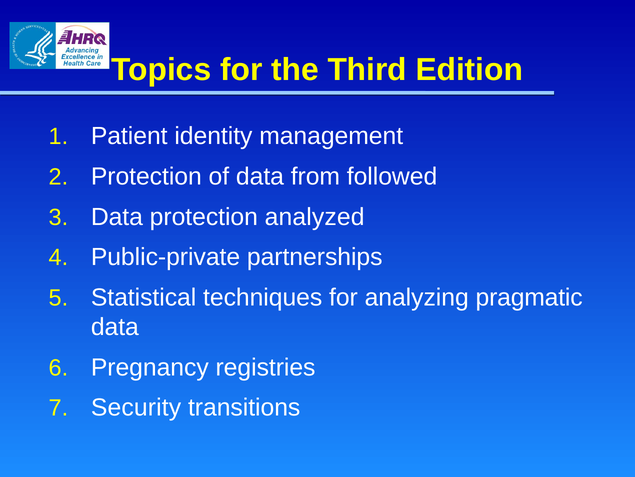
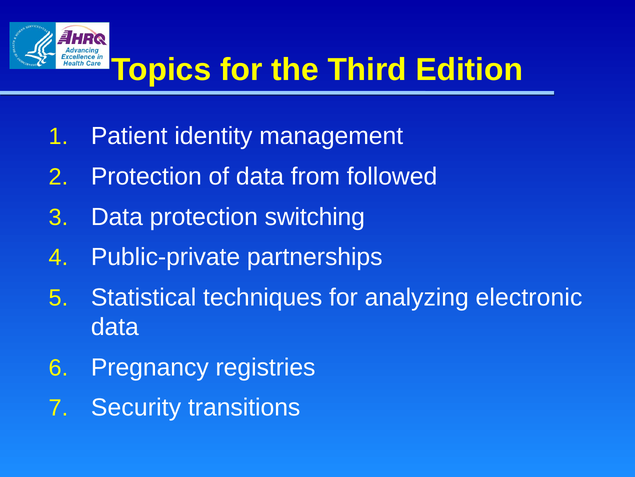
analyzed: analyzed -> switching
pragmatic: pragmatic -> electronic
